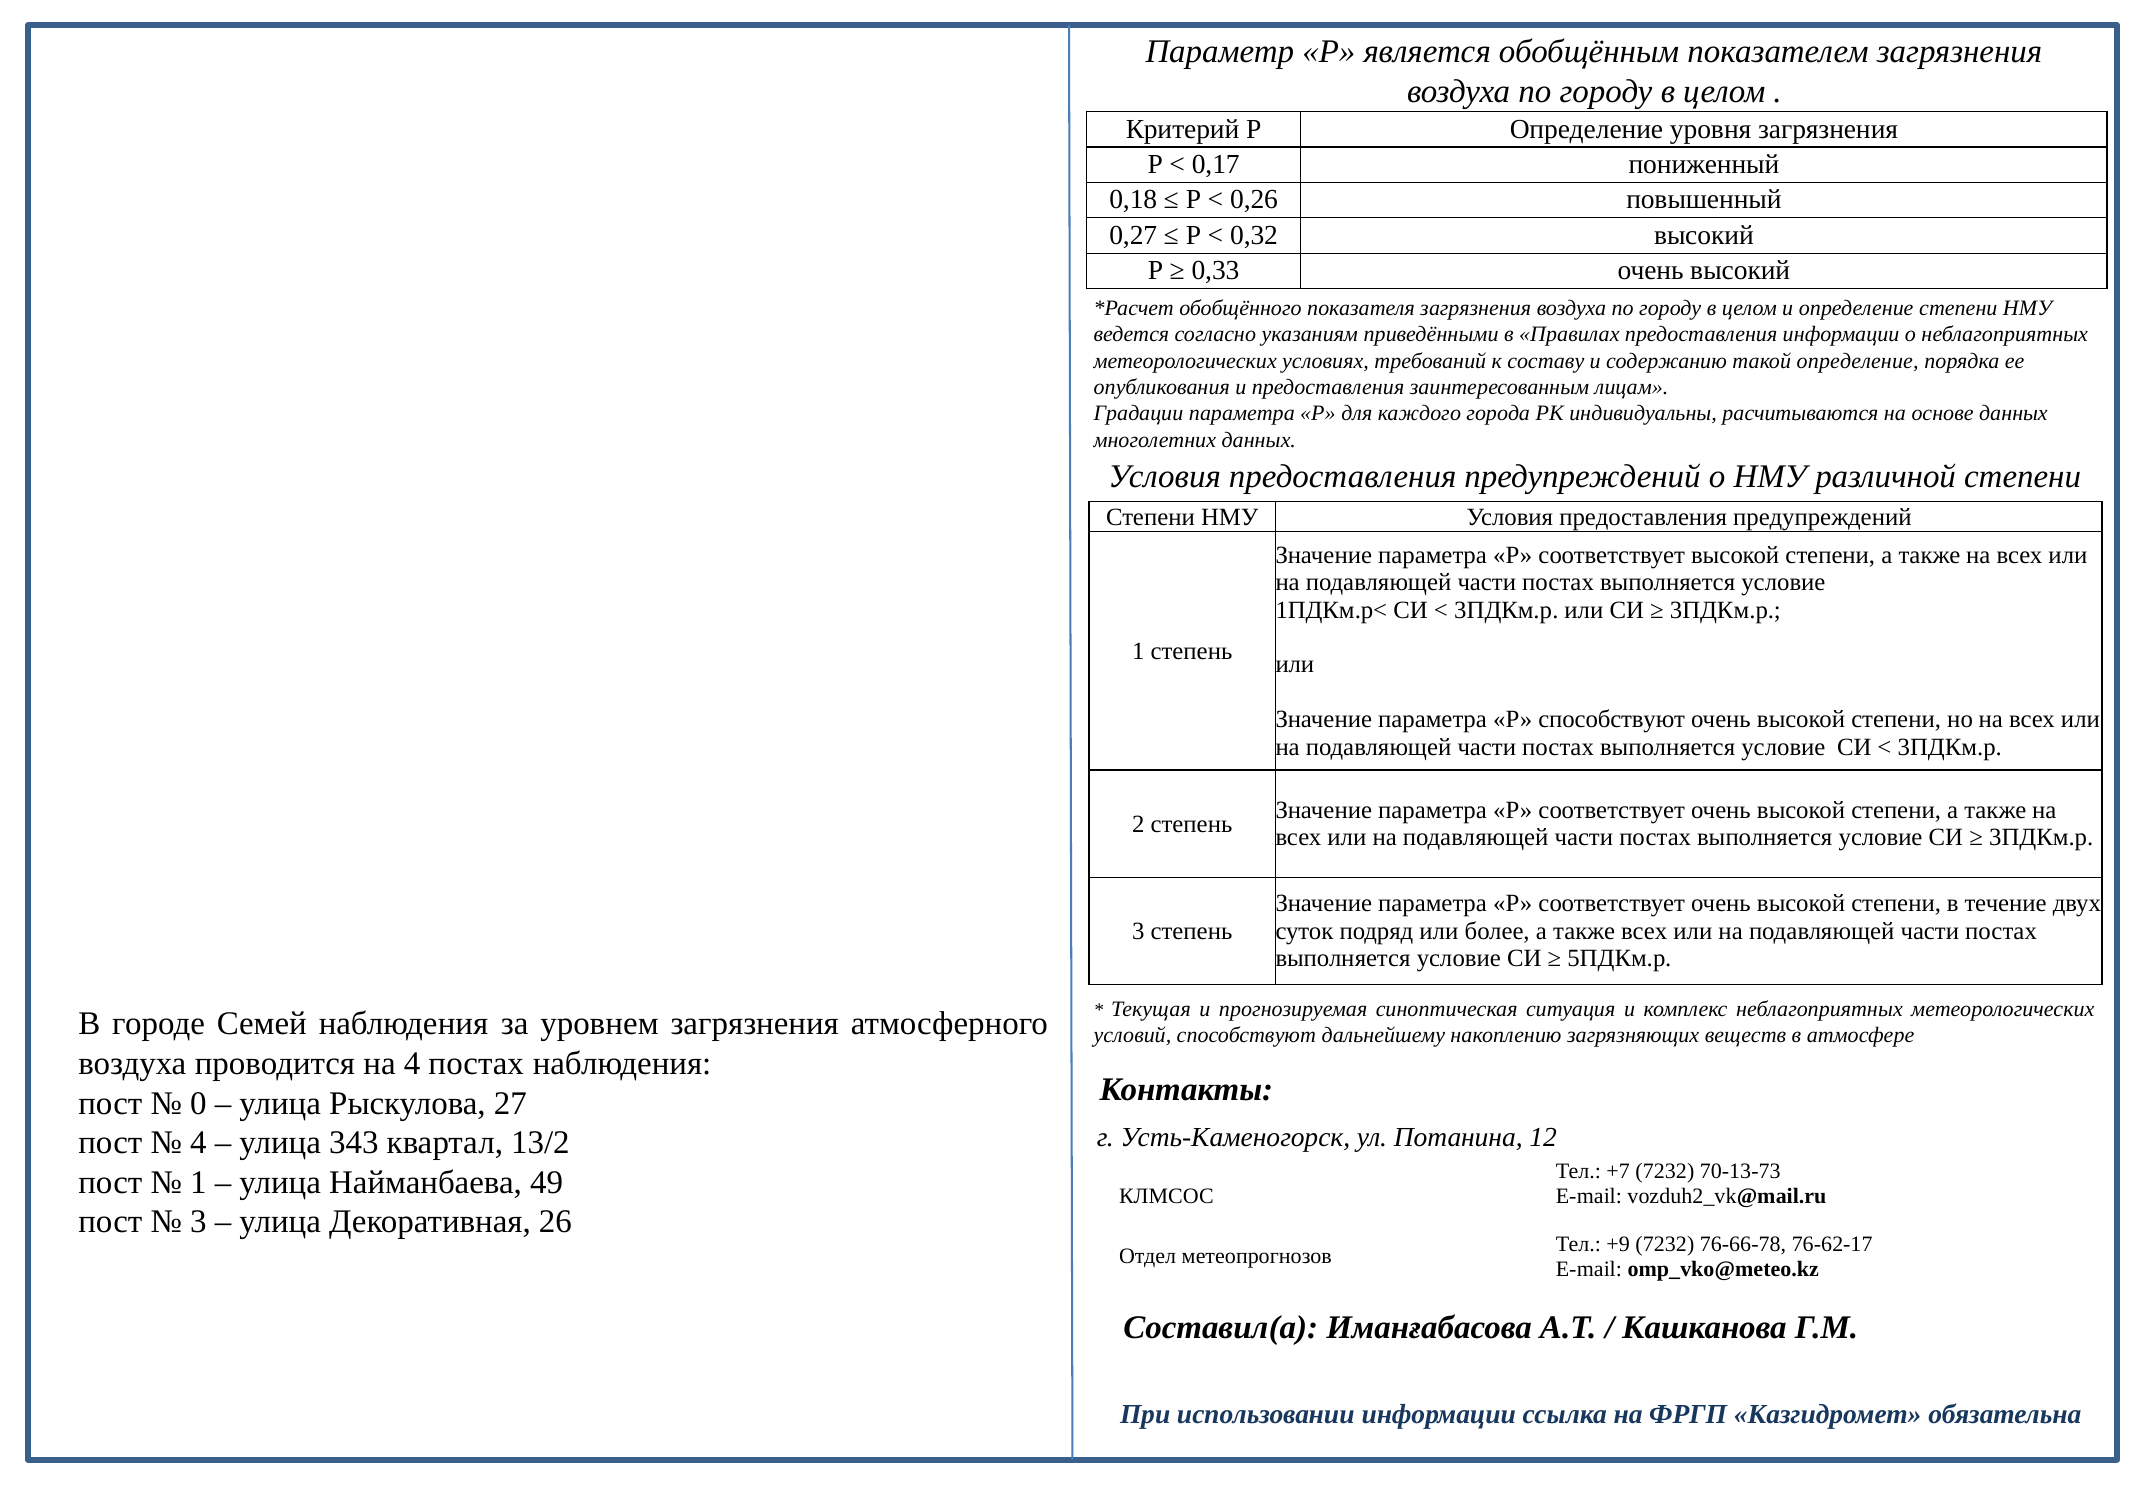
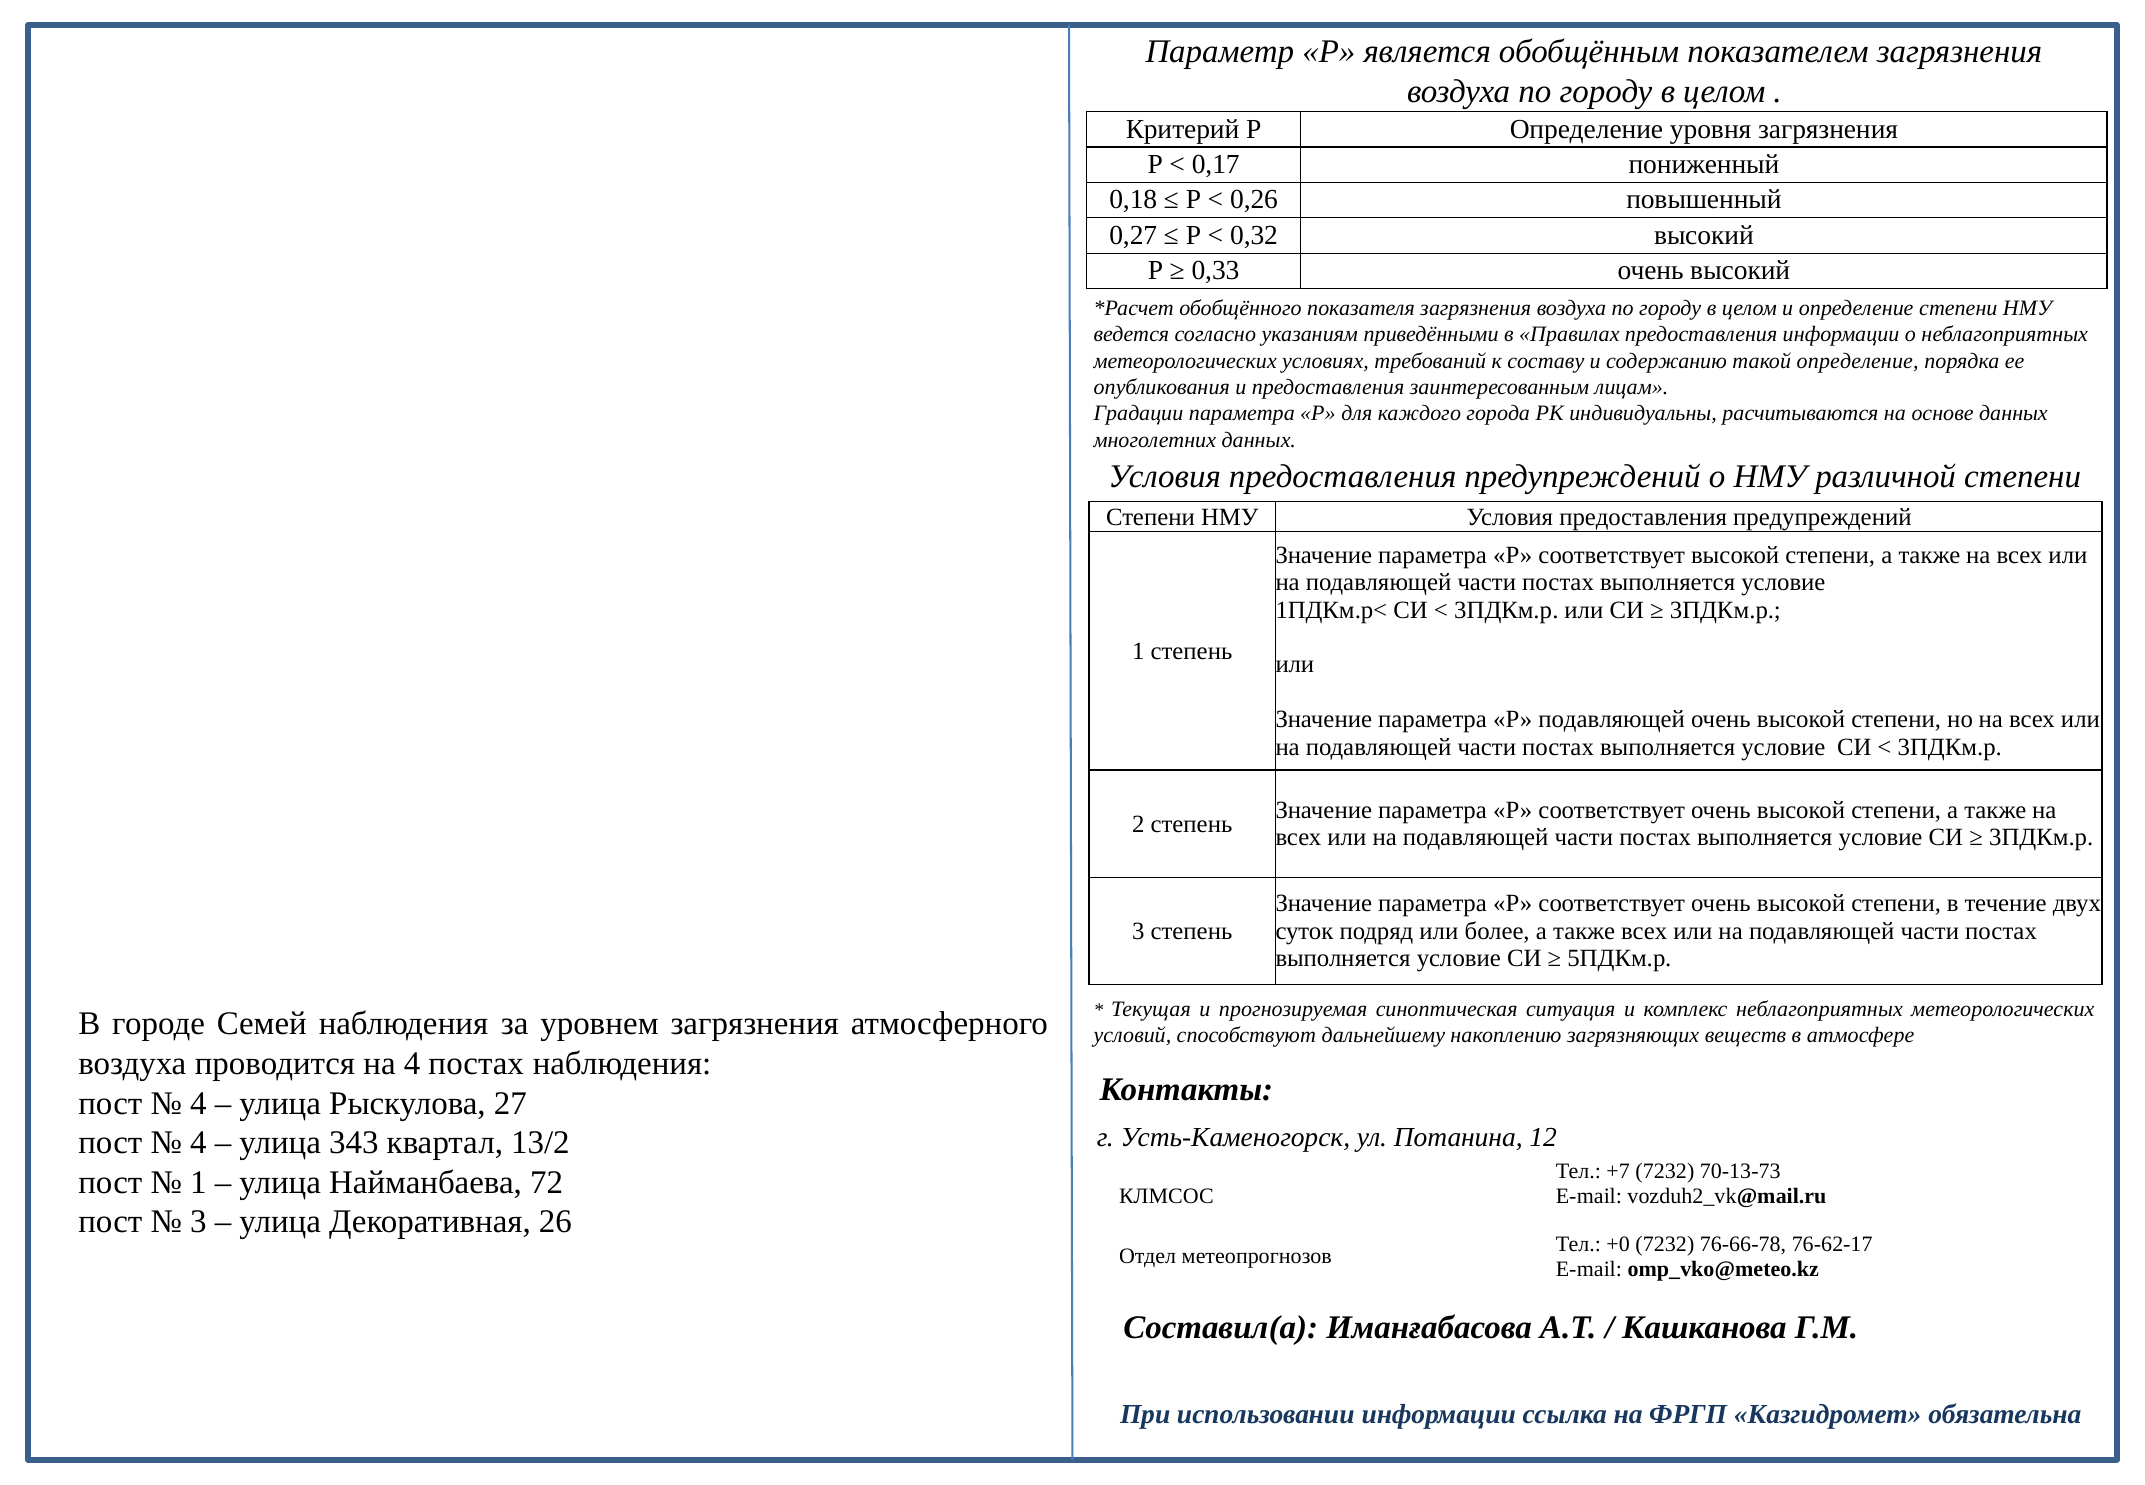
Р способствуют: способствуют -> подавляющей
0 at (198, 1103): 0 -> 4
49: 49 -> 72
+9: +9 -> +0
